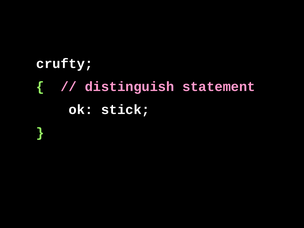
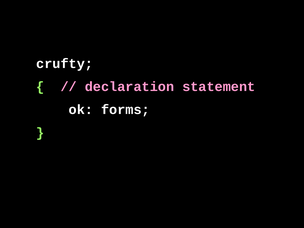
distinguish: distinguish -> declaration
stick: stick -> forms
